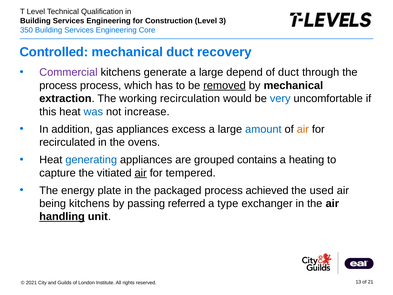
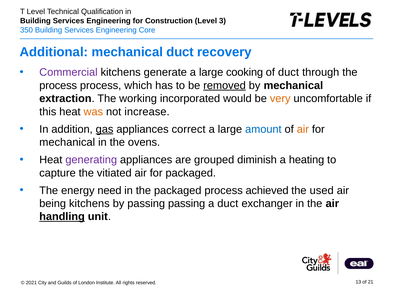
Controlled: Controlled -> Additional
depend: depend -> cooking
recirculation: recirculation -> incorporated
very colour: blue -> orange
was colour: blue -> orange
gas underline: none -> present
excess: excess -> correct
recirculated at (67, 142): recirculated -> mechanical
generating colour: blue -> purple
contains: contains -> diminish
air at (141, 173) underline: present -> none
for tempered: tempered -> packaged
plate: plate -> need
passing referred: referred -> passing
a type: type -> duct
